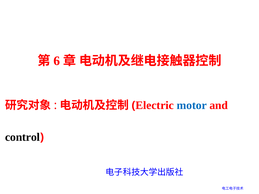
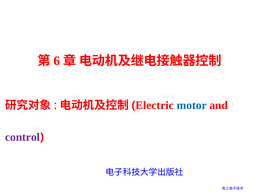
control colour: black -> purple
